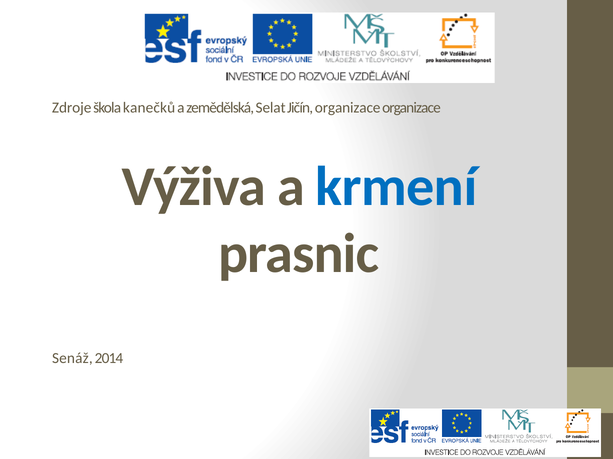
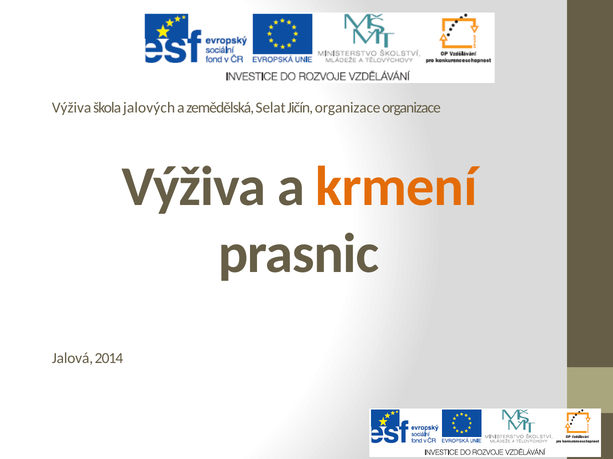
Zdroje at (72, 108): Zdroje -> Výživa
kanečků: kanečků -> jalových
krmení colour: blue -> orange
Senáž: Senáž -> Jalová
